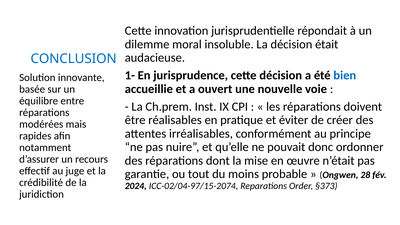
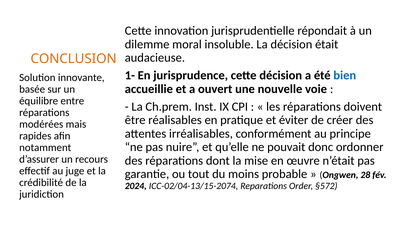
CONCLUSION colour: blue -> orange
ICC-02/04-97/15-2074: ICC-02/04-97/15-2074 -> ICC-02/04-13/15-2074
§373: §373 -> §572
